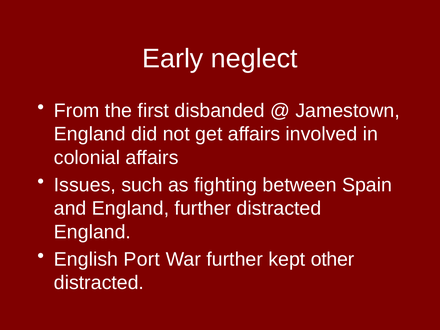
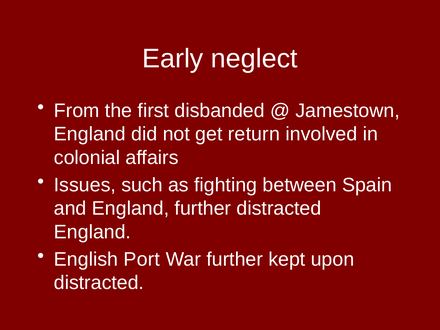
get affairs: affairs -> return
other: other -> upon
